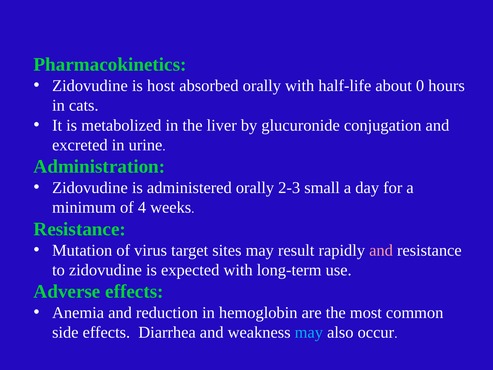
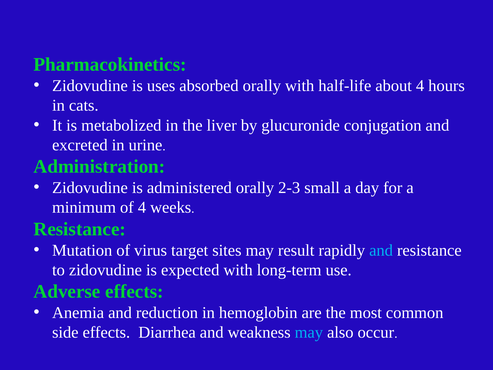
host: host -> uses
about 0: 0 -> 4
and at (381, 250) colour: pink -> light blue
